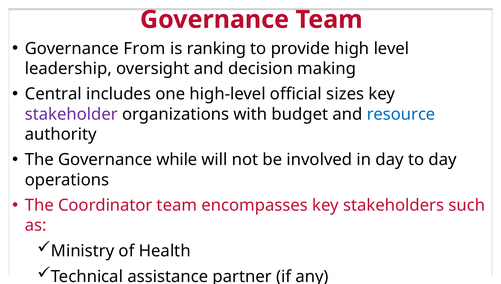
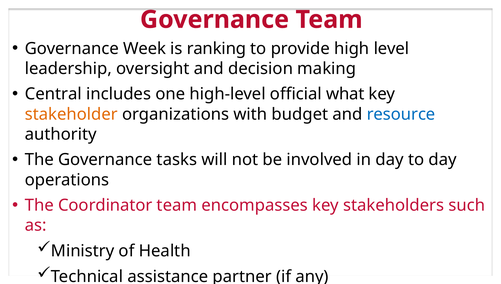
From: From -> Week
sizes: sizes -> what
stakeholder colour: purple -> orange
while: while -> tasks
